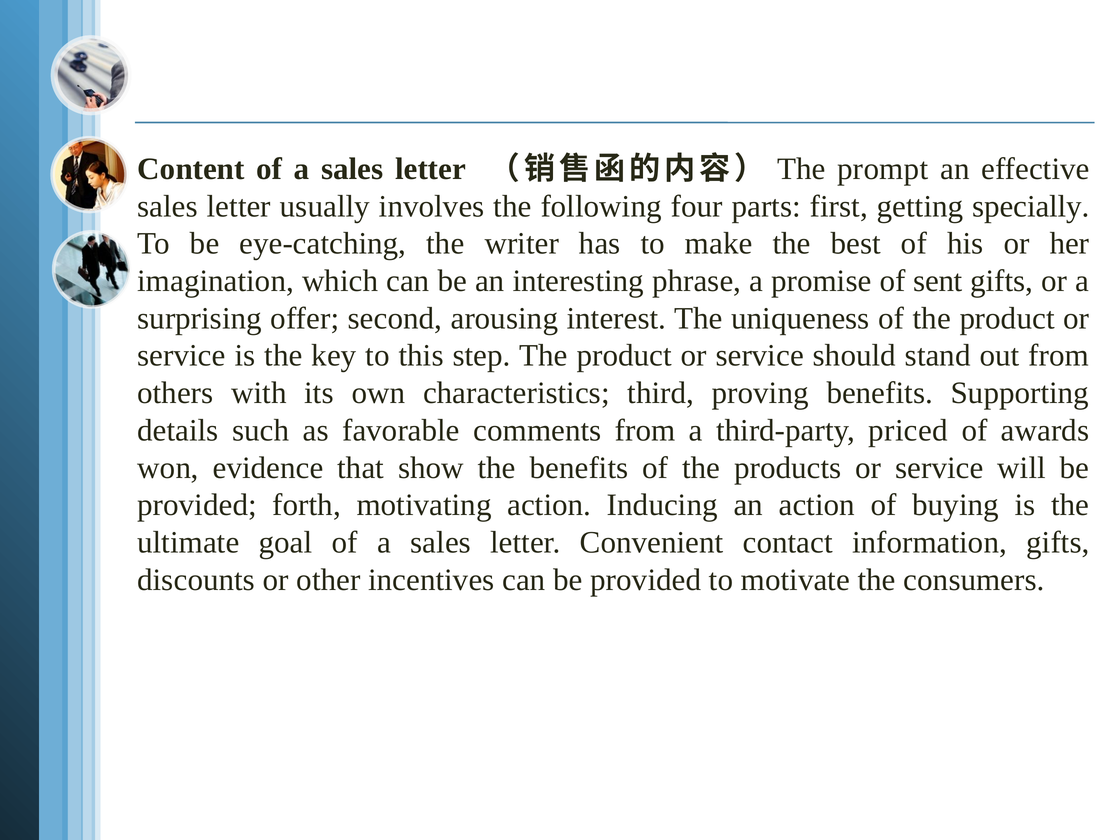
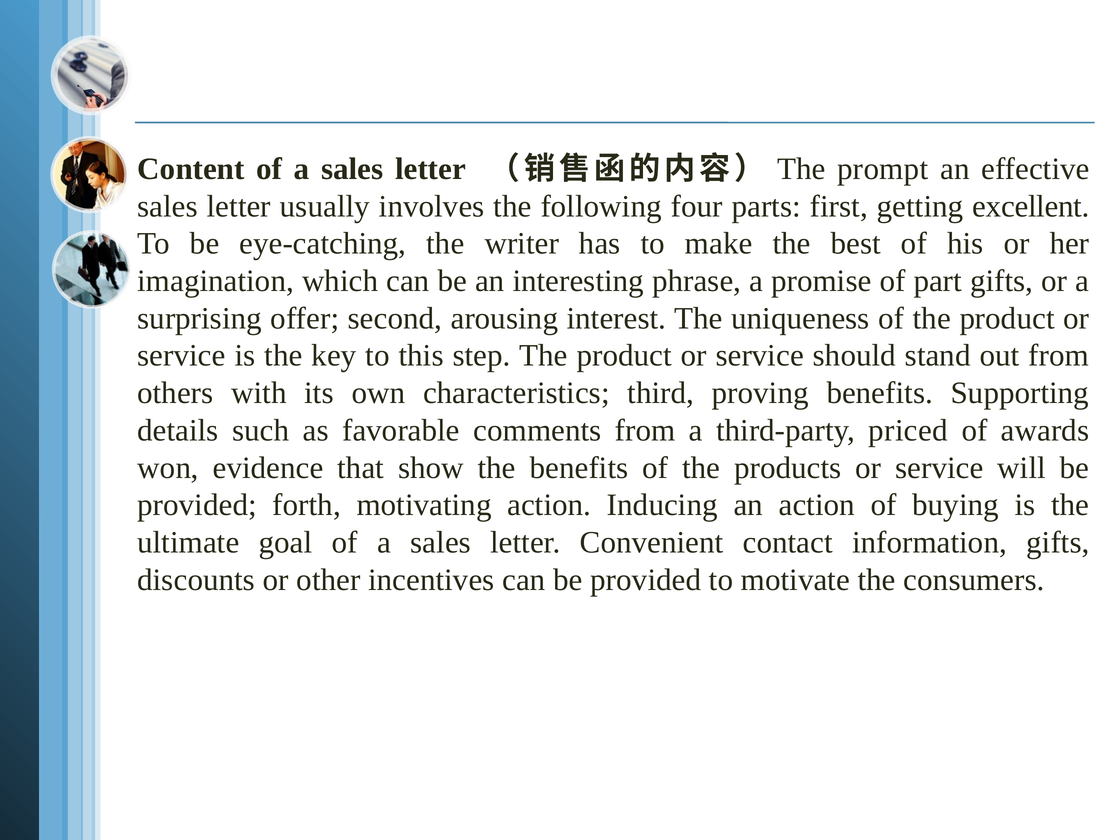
specially: specially -> excellent
sent: sent -> part
